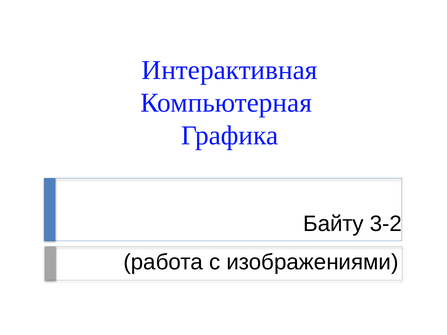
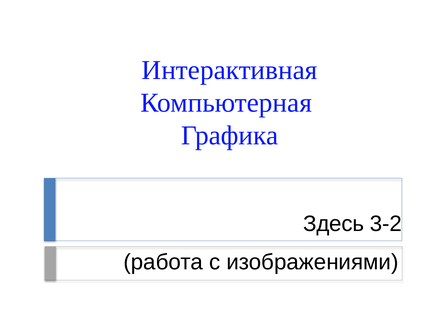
Байту: Байту -> Здесь
